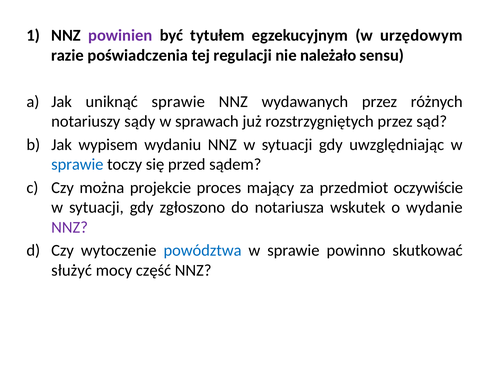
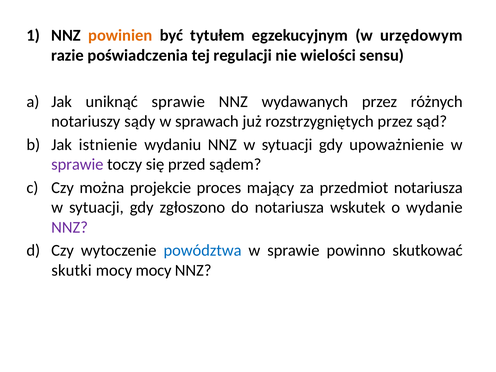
powinien colour: purple -> orange
należało: należało -> wielości
wypisem: wypisem -> istnienie
uwzględniając: uwzględniając -> upoważnienie
sprawie at (77, 164) colour: blue -> purple
przedmiot oczywiście: oczywiście -> notariusza
służyć: służyć -> skutki
mocy część: część -> mocy
